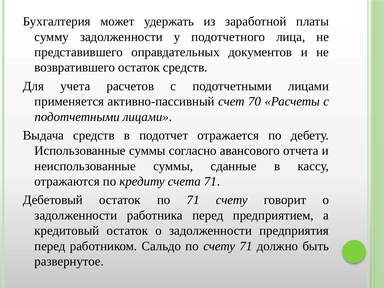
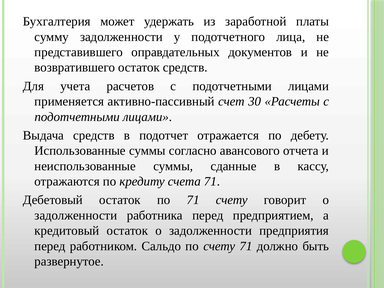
70: 70 -> 30
